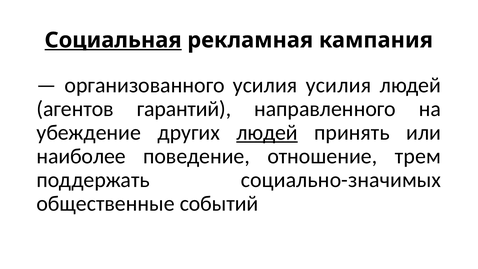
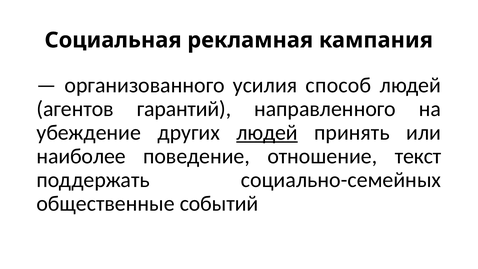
Социальная underline: present -> none
усилия усилия: усилия -> способ
трем: трем -> текст
социально-значимых: социально-значимых -> социально-семейных
